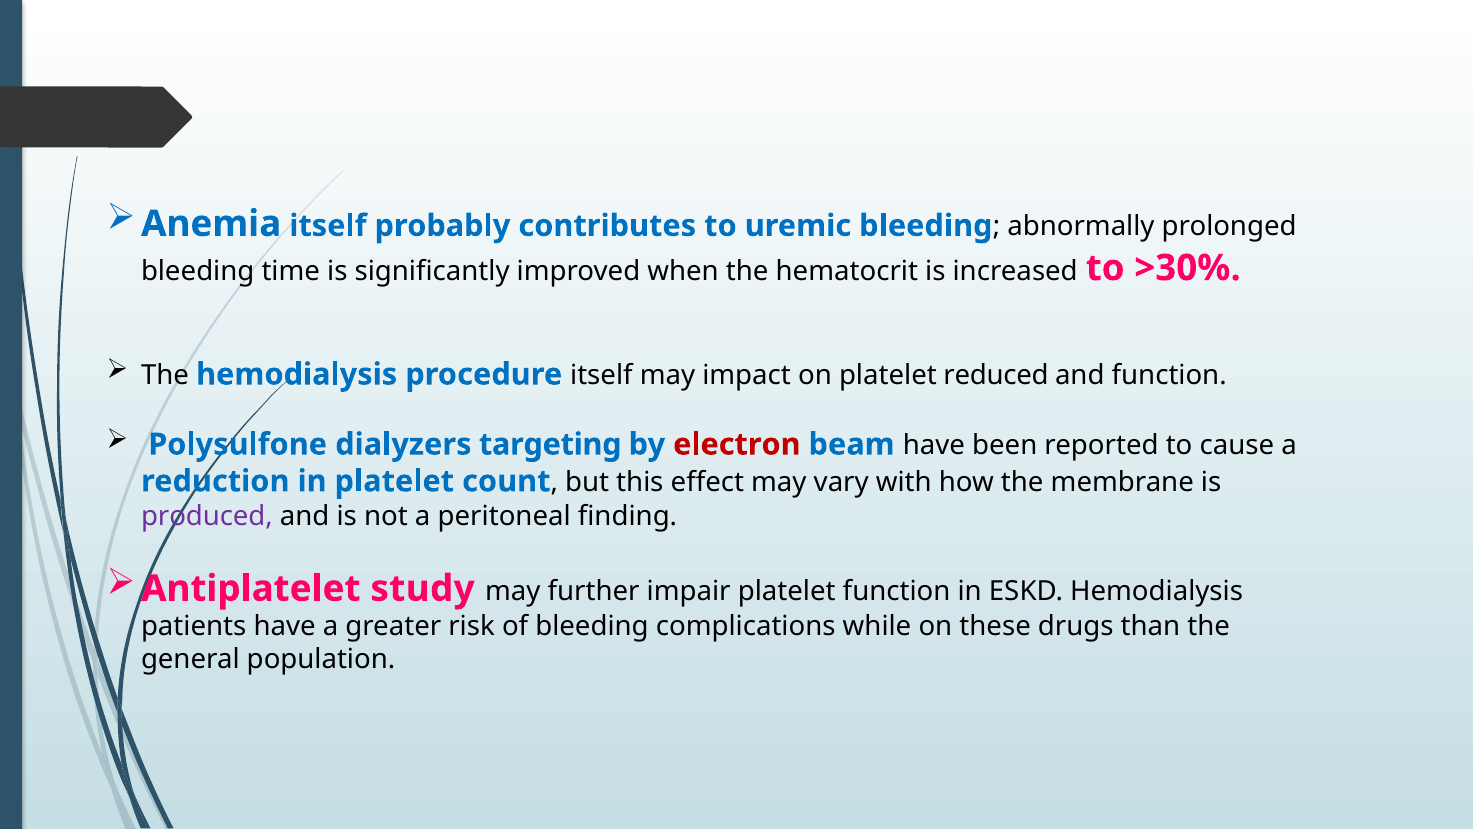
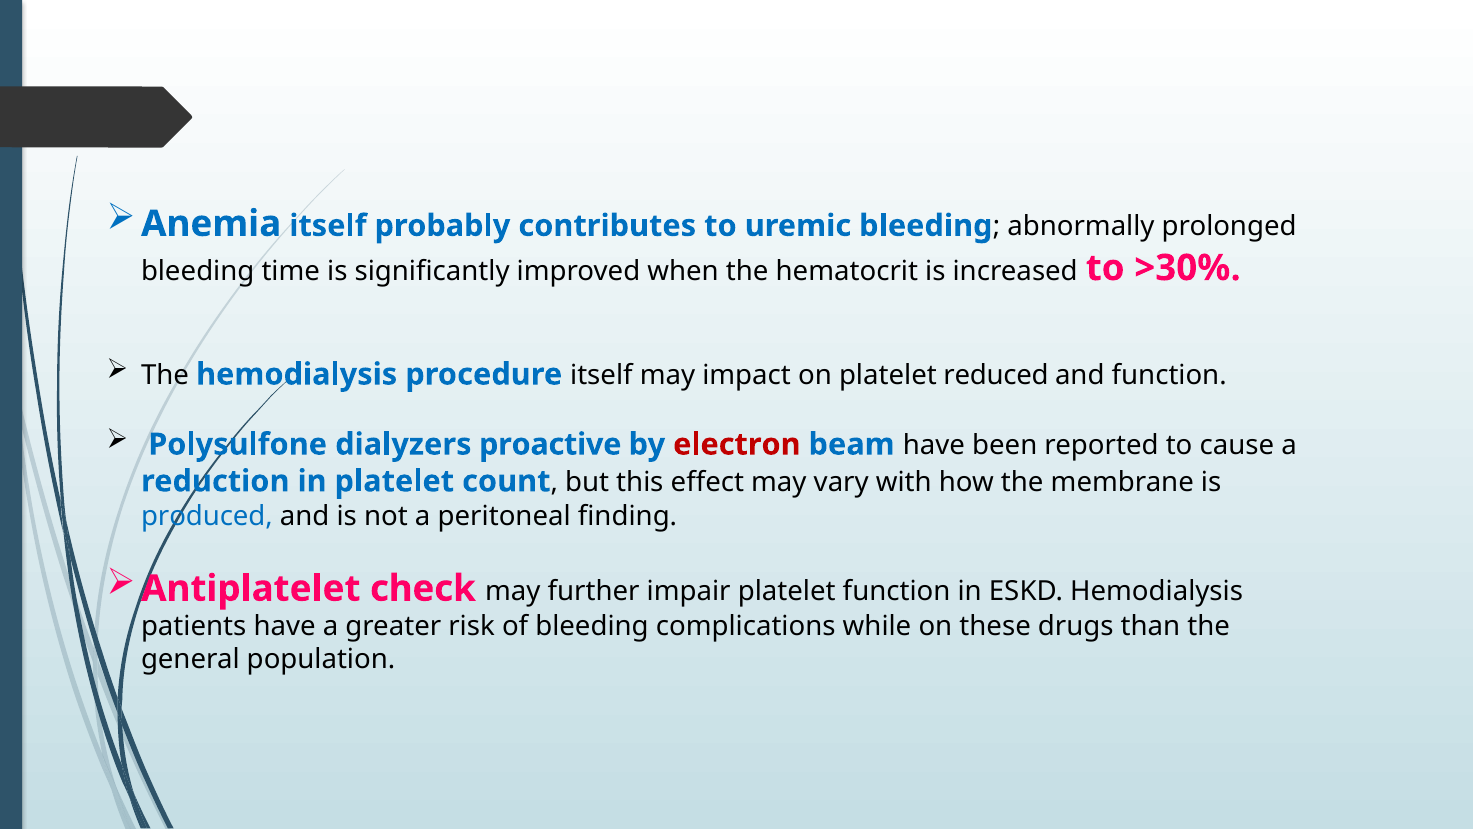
targeting: targeting -> proactive
produced colour: purple -> blue
study: study -> check
